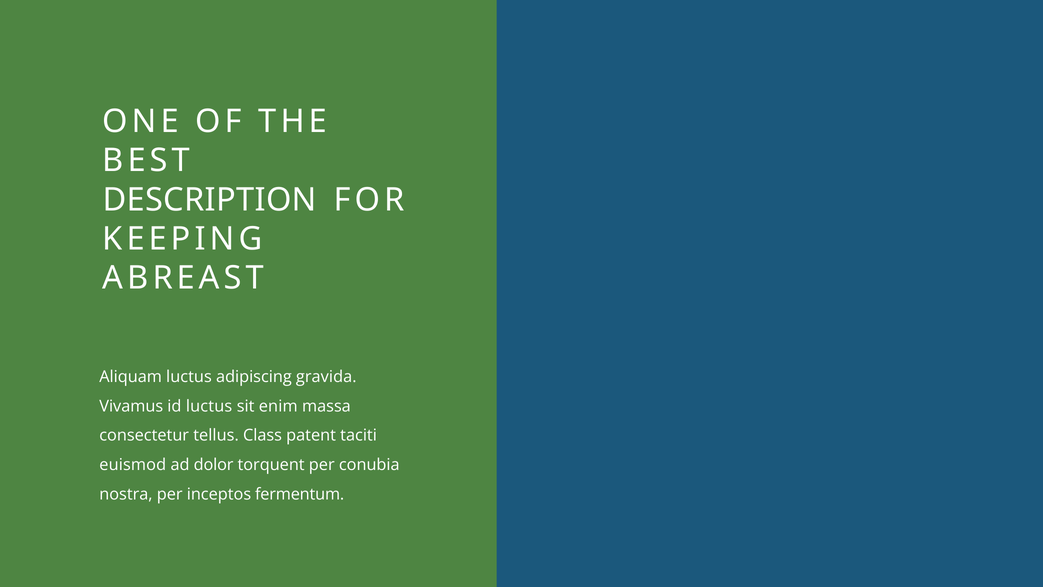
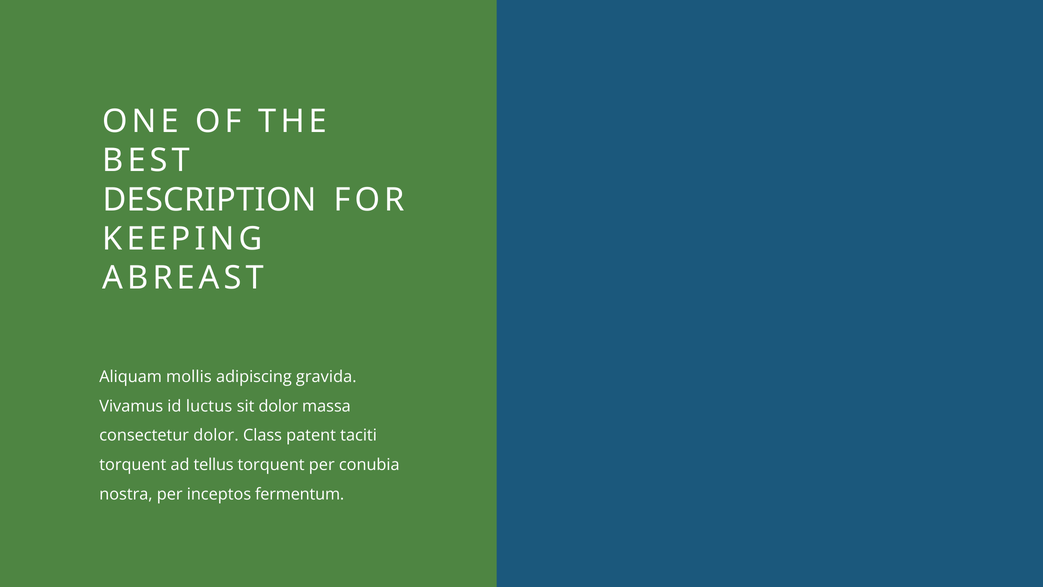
Aliquam luctus: luctus -> mollis
sit enim: enim -> dolor
consectetur tellus: tellus -> dolor
euismod at (133, 465): euismod -> torquent
dolor: dolor -> tellus
